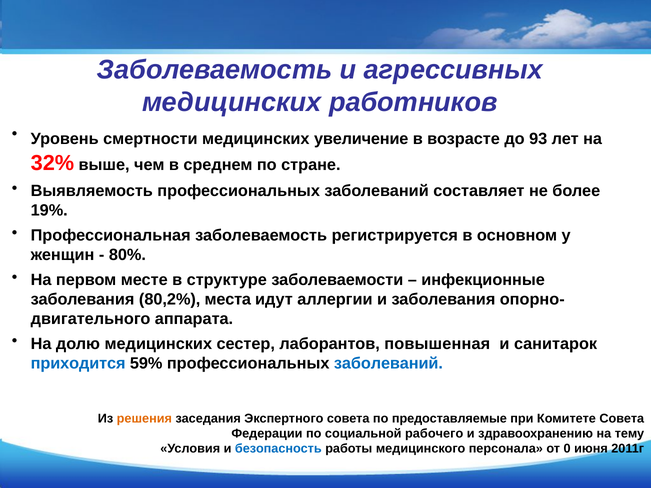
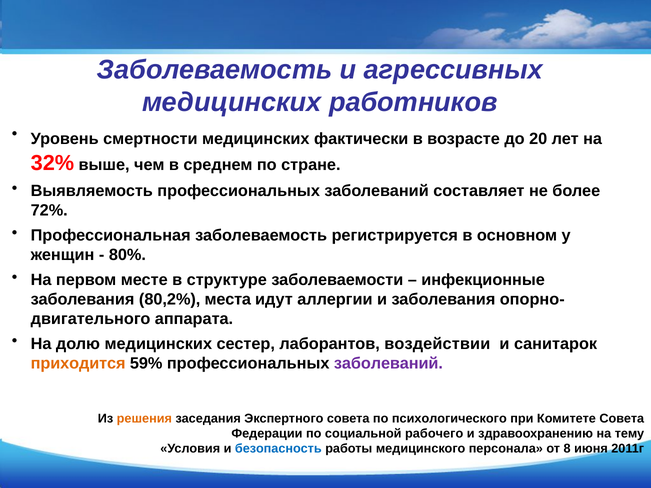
увеличение: увеличение -> фактически
93: 93 -> 20
19%: 19% -> 72%
повышенная: повышенная -> воздействии
приходится colour: blue -> orange
заболеваний at (388, 363) colour: blue -> purple
предоставляемые: предоставляемые -> психологического
0: 0 -> 8
